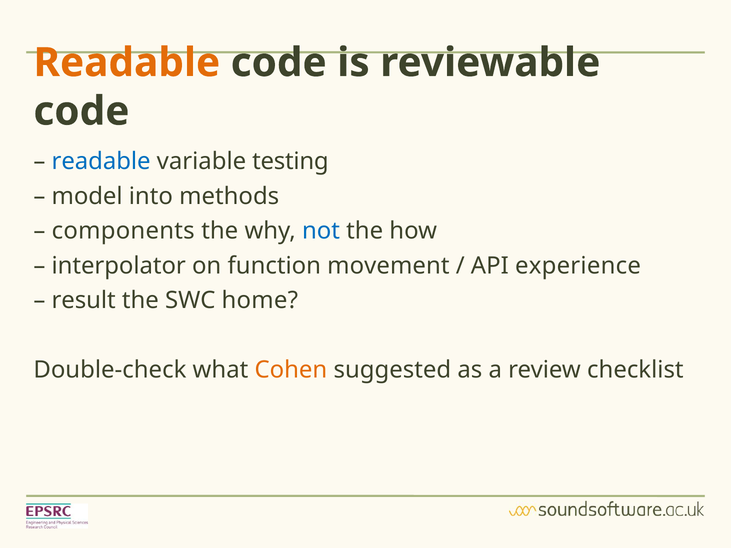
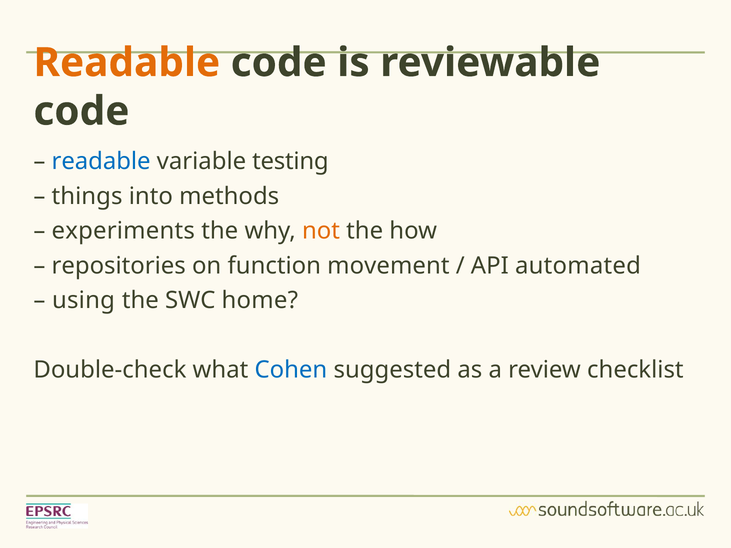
model: model -> things
components: components -> experiments
not colour: blue -> orange
interpolator: interpolator -> repositories
experience: experience -> automated
result: result -> using
Cohen colour: orange -> blue
